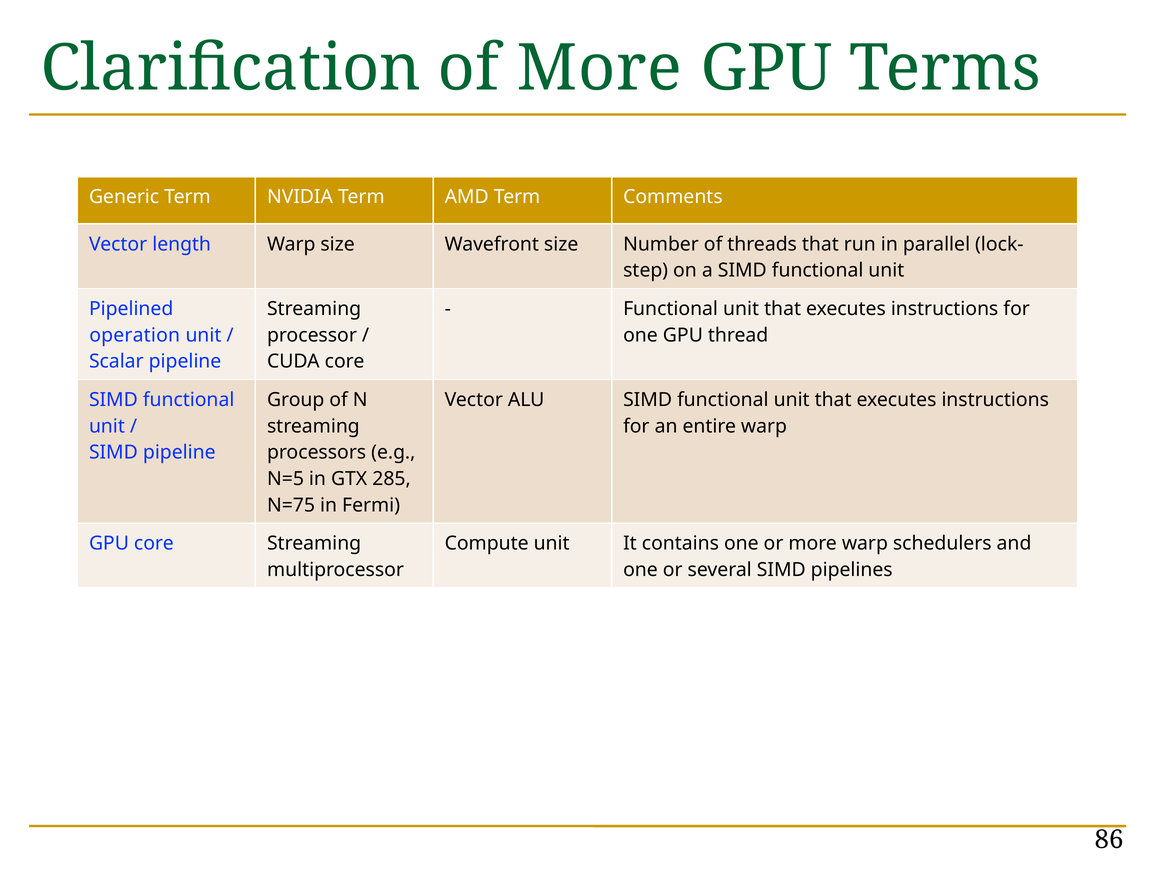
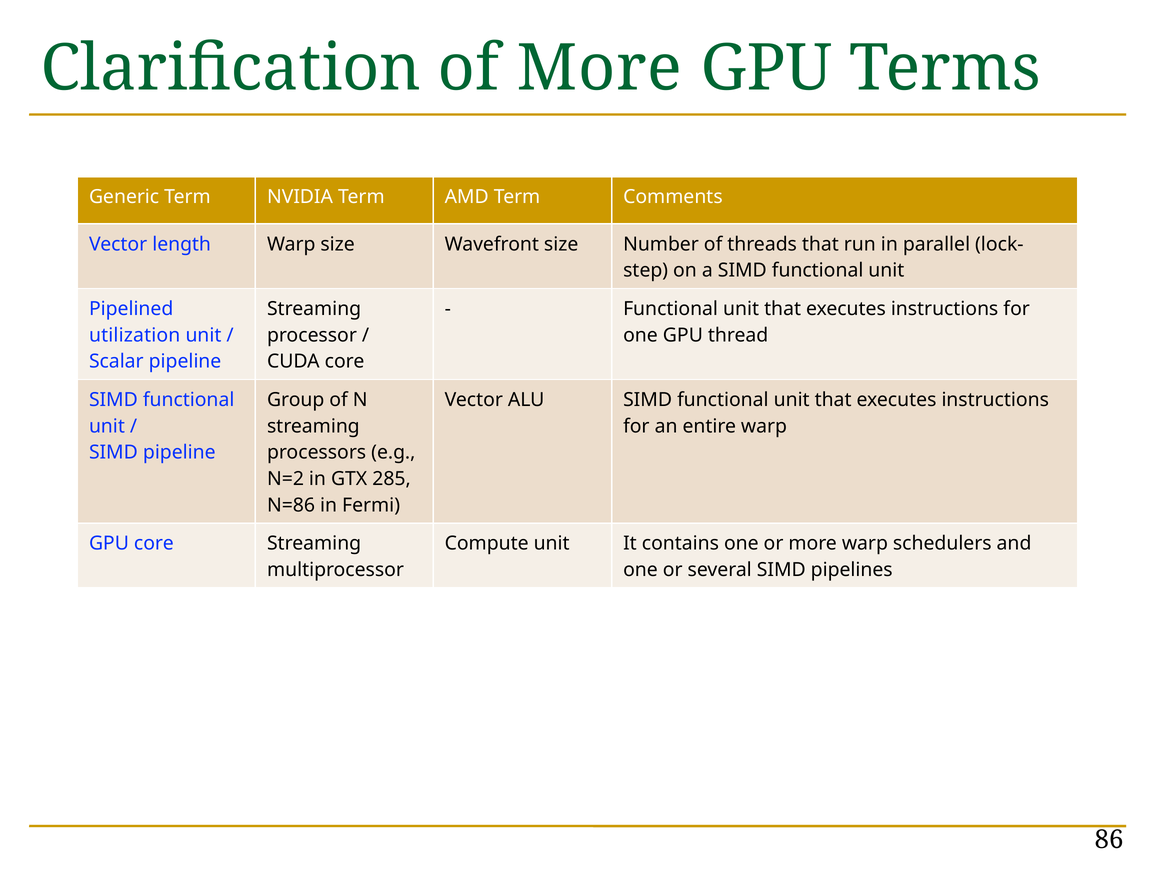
operation: operation -> utilization
N=5: N=5 -> N=2
N=75: N=75 -> N=86
